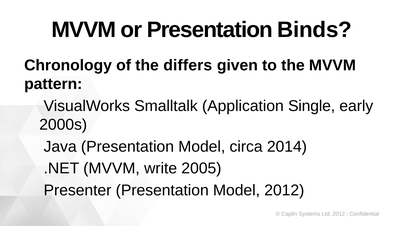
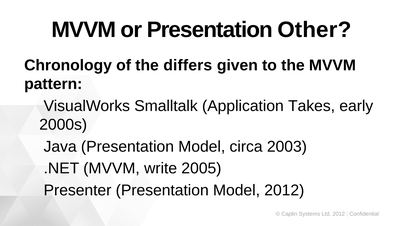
Binds: Binds -> Other
Single: Single -> Takes
2014: 2014 -> 2003
